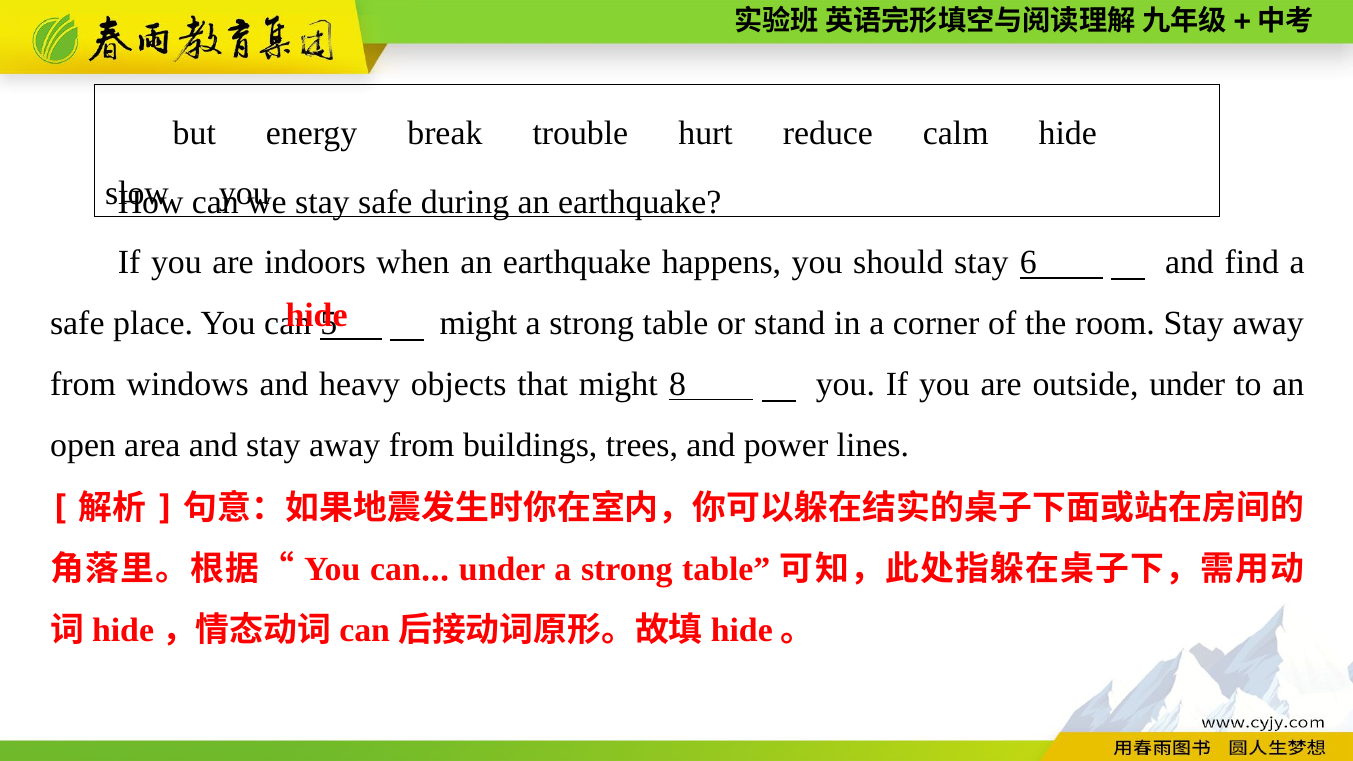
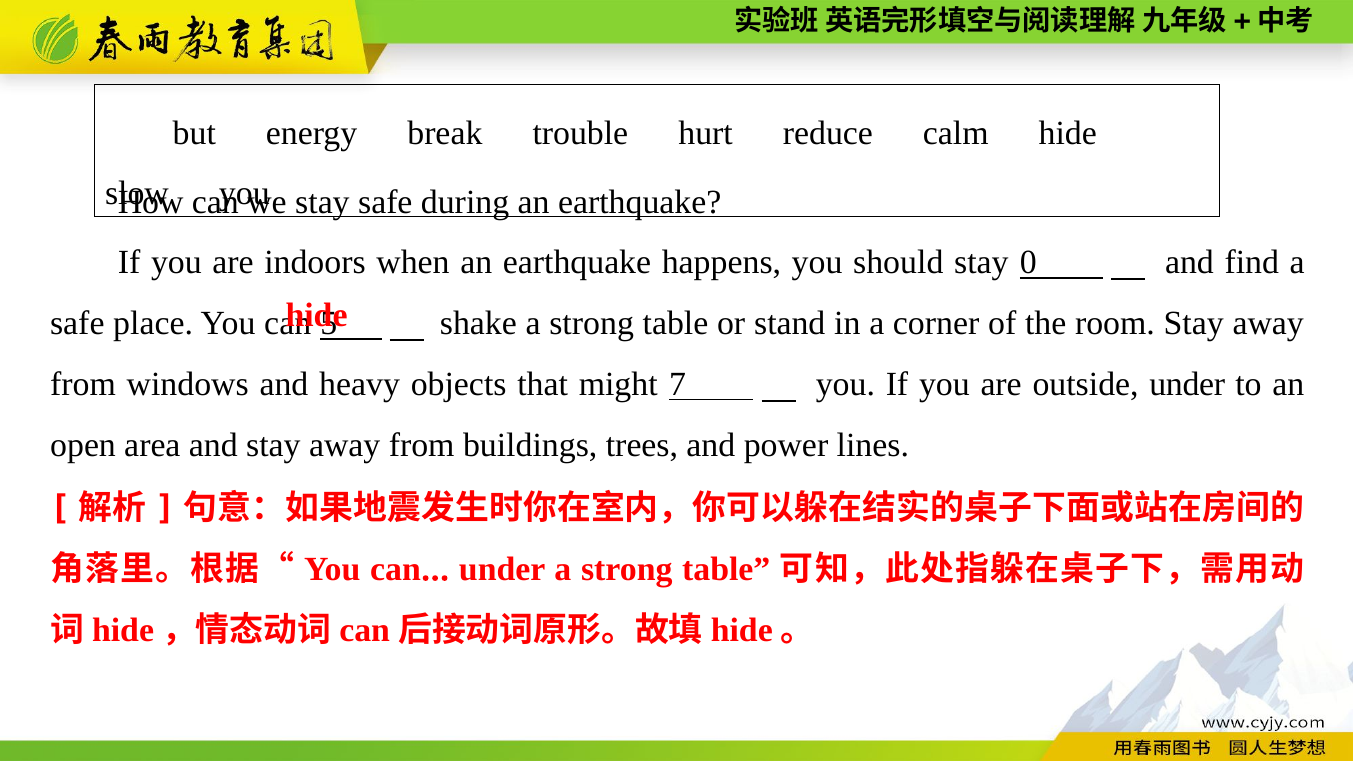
6: 6 -> 0
might at (479, 324): might -> shake
8: 8 -> 7
